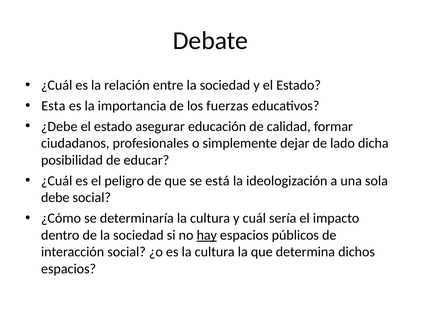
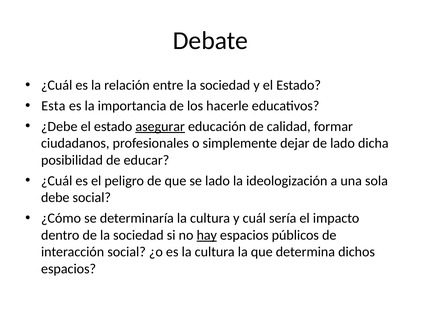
fuerzas: fuerzas -> hacerle
asegurar underline: none -> present
se está: está -> lado
